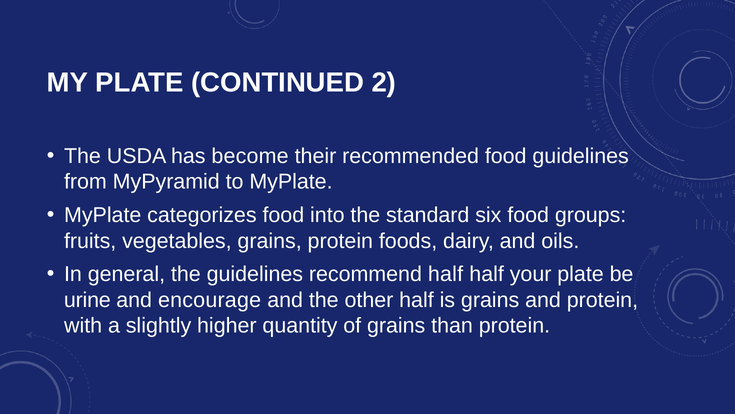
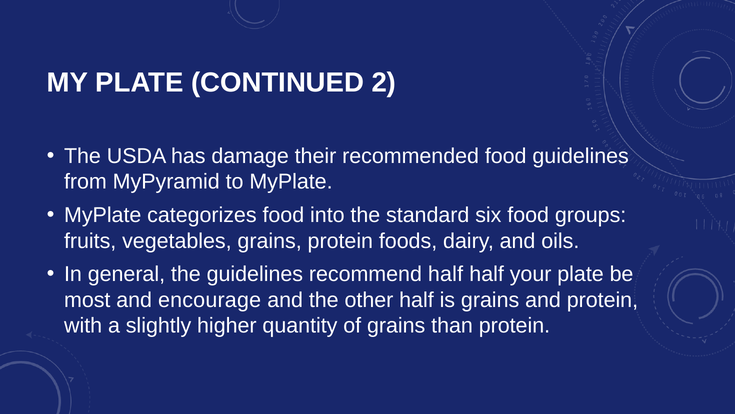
become: become -> damage
urine: urine -> most
